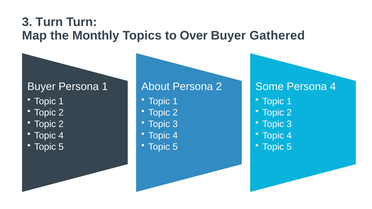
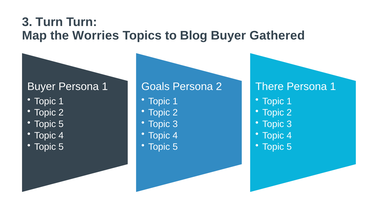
Monthly: Monthly -> Worries
Over: Over -> Blog
About: About -> Goals
Some: Some -> There
4 at (333, 87): 4 -> 1
2 at (61, 124): 2 -> 5
